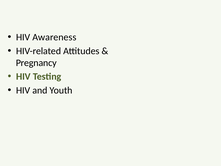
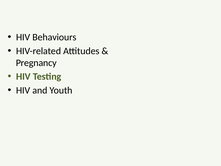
Awareness: Awareness -> Behaviours
